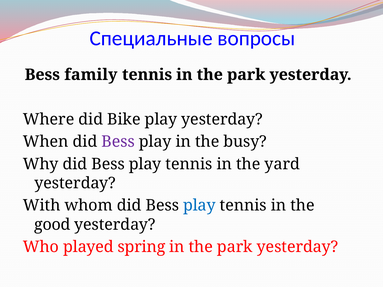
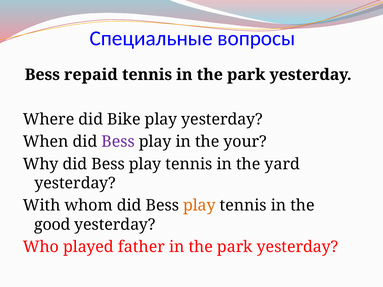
family: family -> repaid
busy: busy -> your
play at (199, 206) colour: blue -> orange
spring: spring -> father
